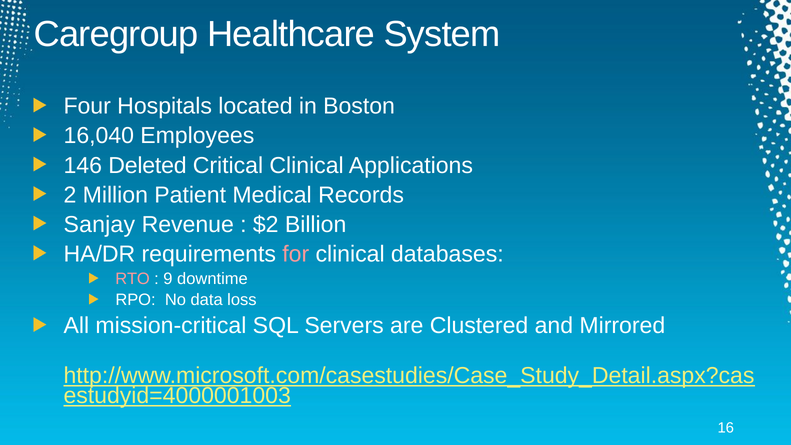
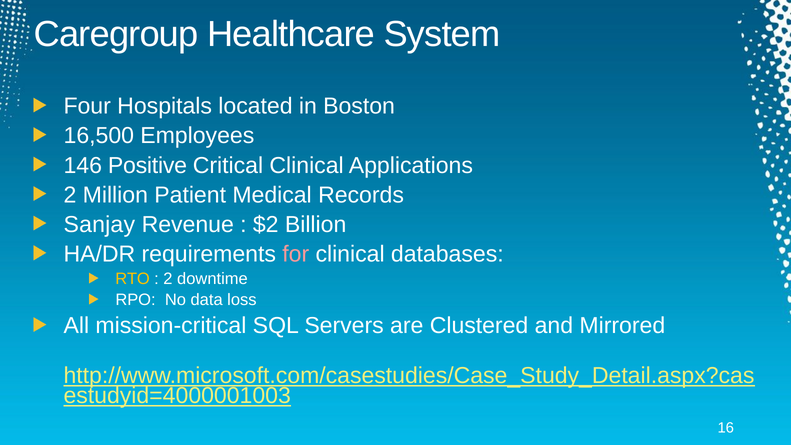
16,040: 16,040 -> 16,500
Deleted: Deleted -> Positive
RTO colour: pink -> yellow
9 at (168, 279): 9 -> 2
